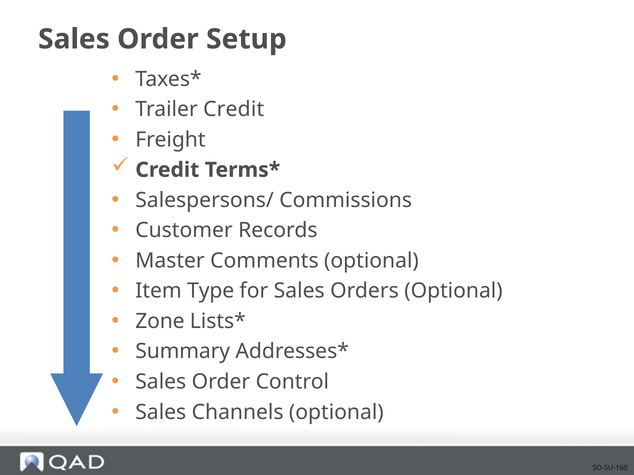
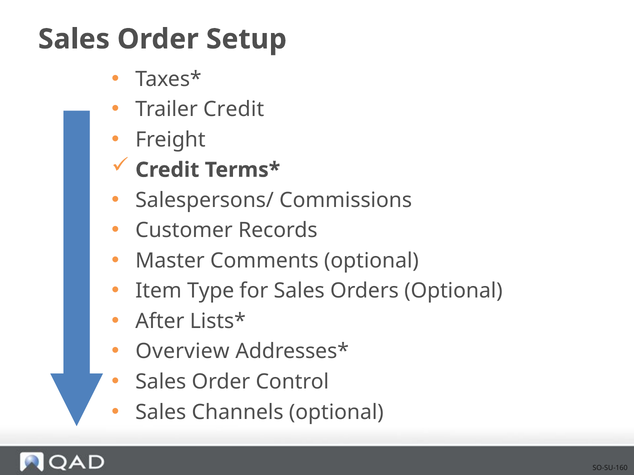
Zone: Zone -> After
Summary: Summary -> Overview
